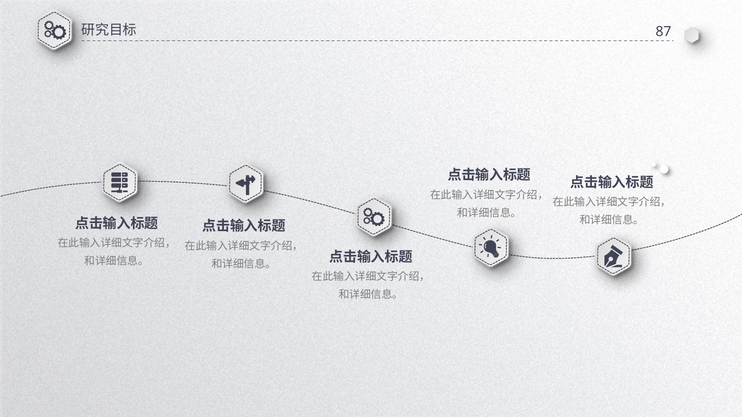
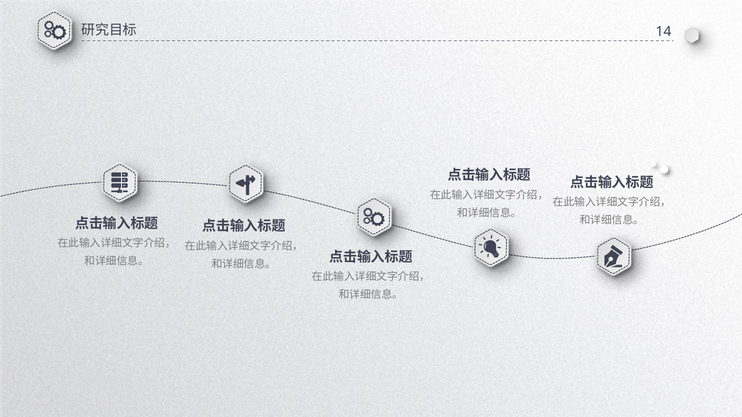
87: 87 -> 14
